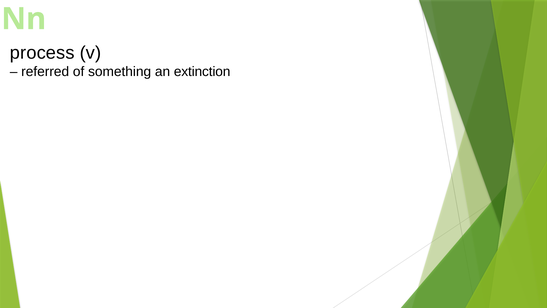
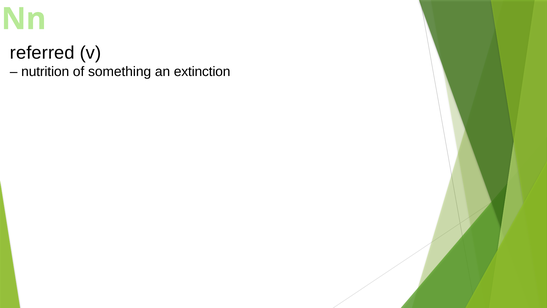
process: process -> referred
referred: referred -> nutrition
